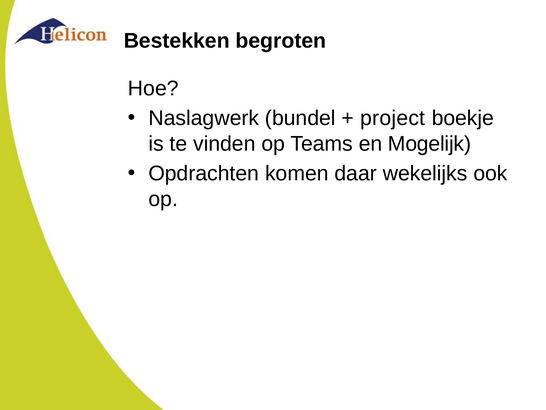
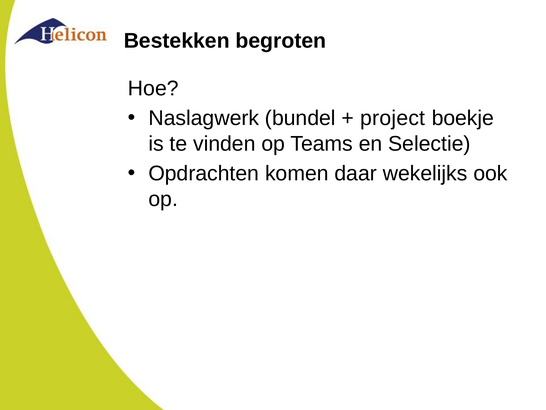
Mogelijk: Mogelijk -> Selectie
